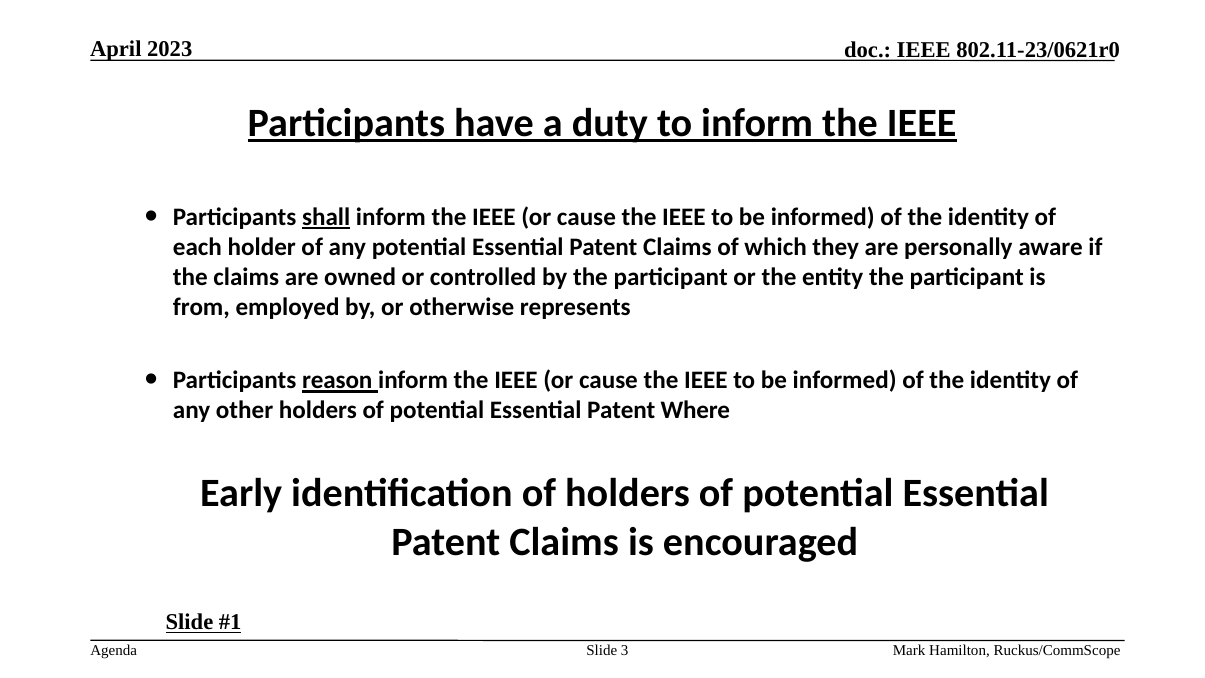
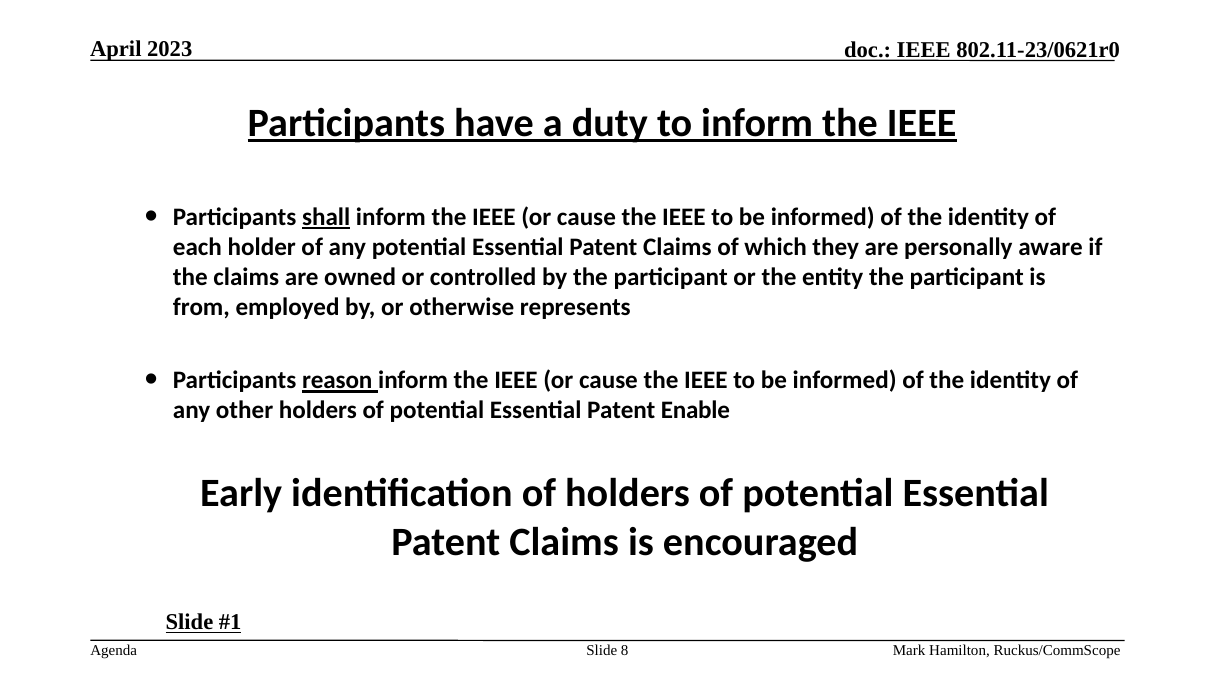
Where: Where -> Enable
3: 3 -> 8
